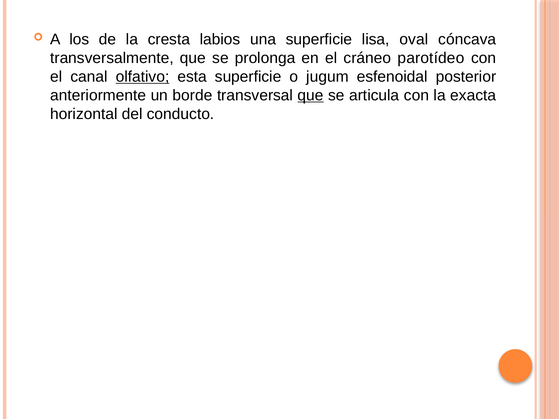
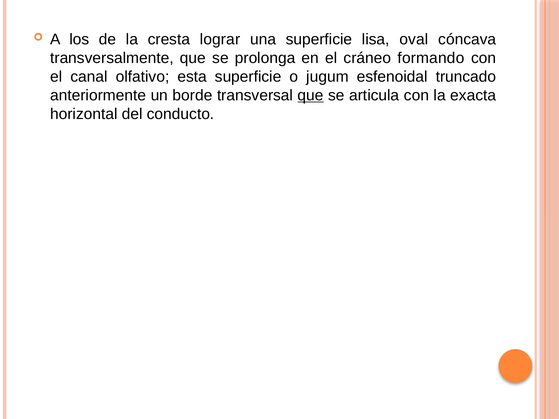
labios: labios -> lograr
parotídeo: parotídeo -> formando
olfativo underline: present -> none
posterior: posterior -> truncado
